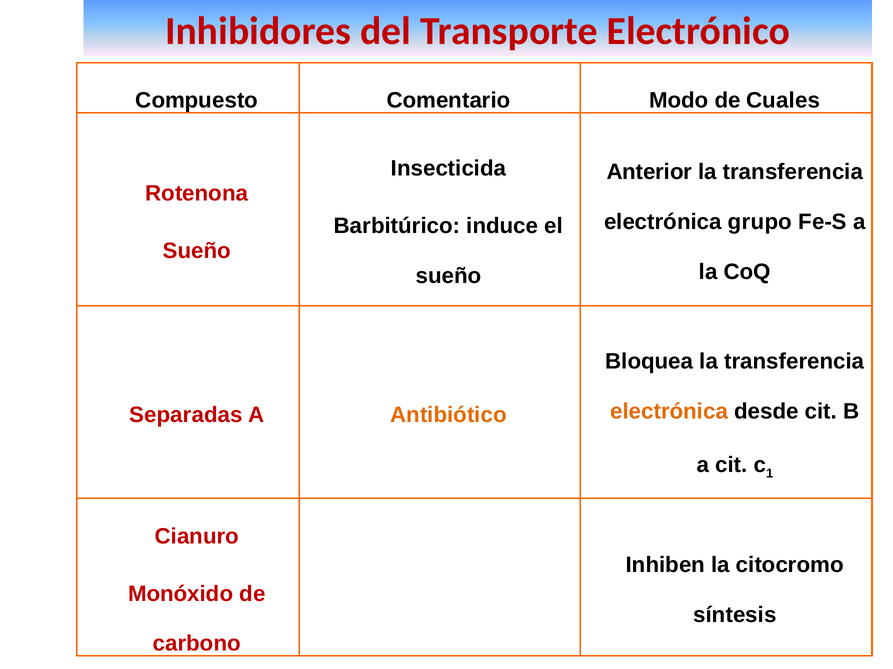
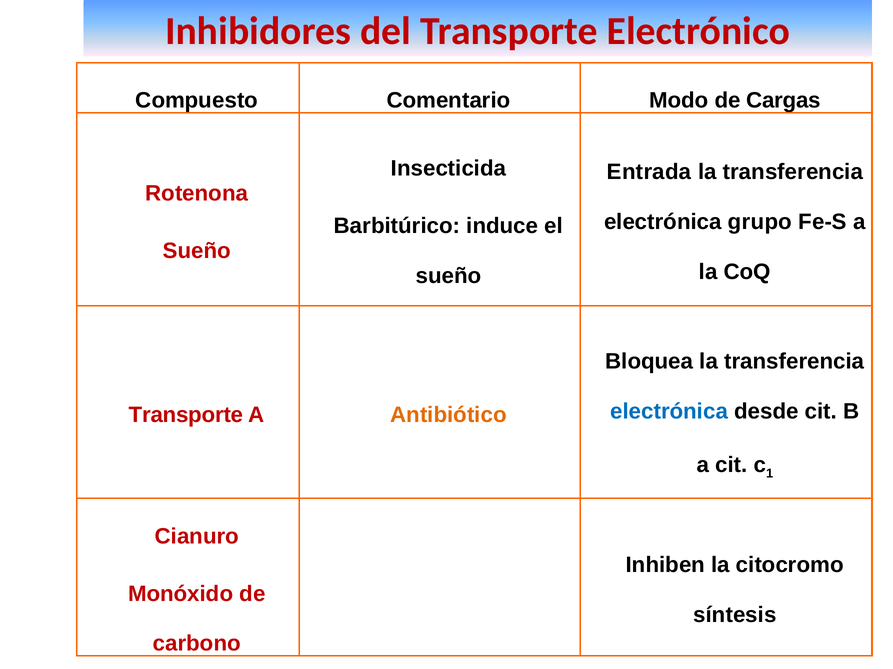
Cuales: Cuales -> Cargas
Anterior: Anterior -> Entrada
electrónica at (669, 412) colour: orange -> blue
Separadas at (186, 415): Separadas -> Transporte
